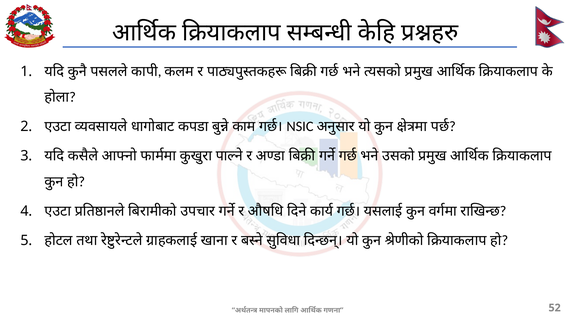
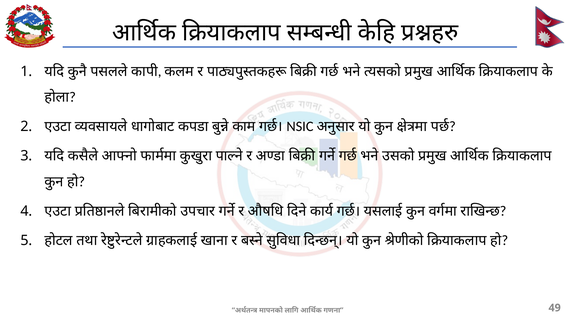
52: 52 -> 49
